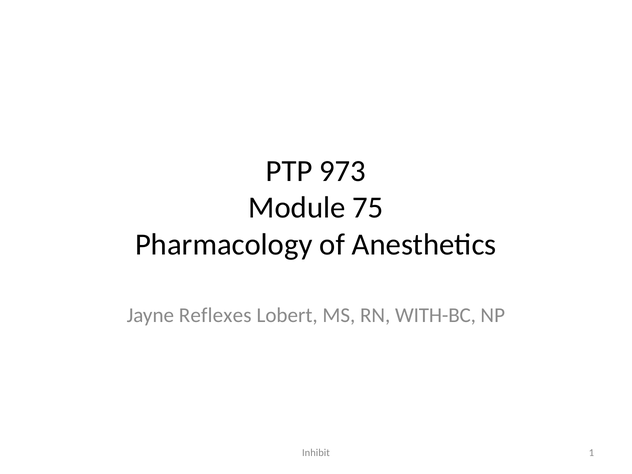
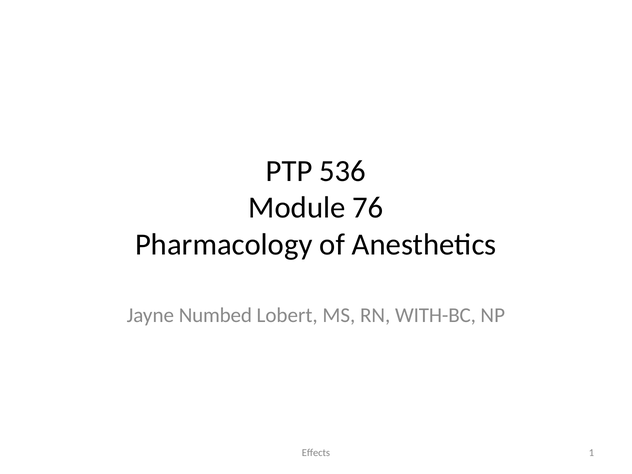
973: 973 -> 536
75: 75 -> 76
Reflexes: Reflexes -> Numbed
Inhibit: Inhibit -> Effects
